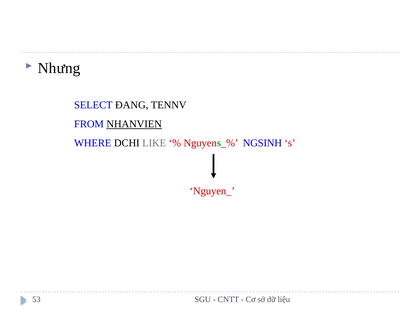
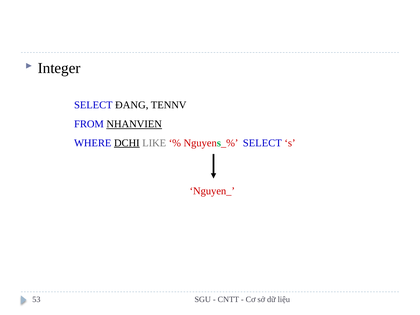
Nhưng: Nhưng -> Integer
DCHI underline: none -> present
Nguyens_% NGSINH: NGSINH -> SELECT
